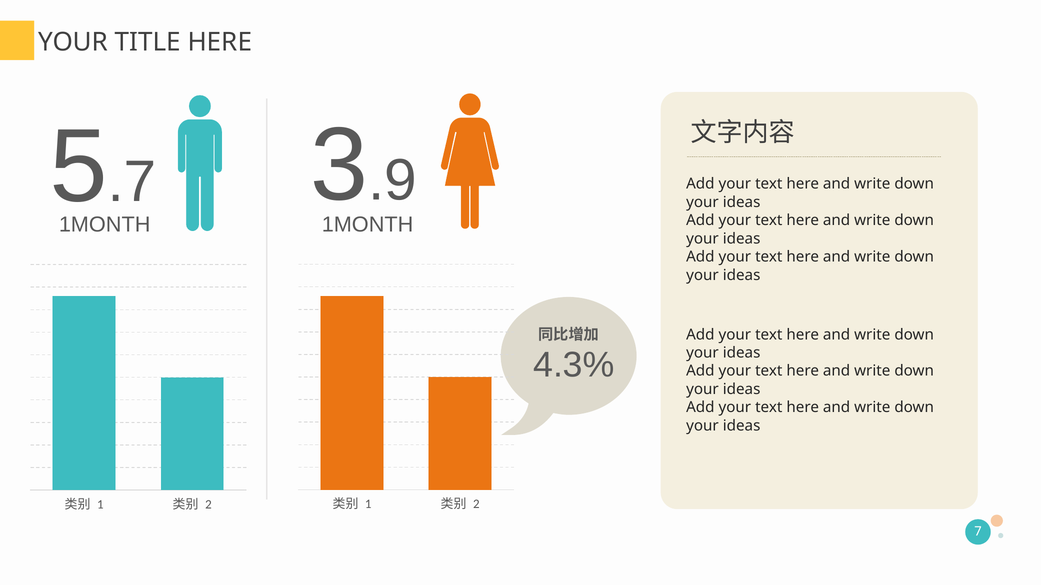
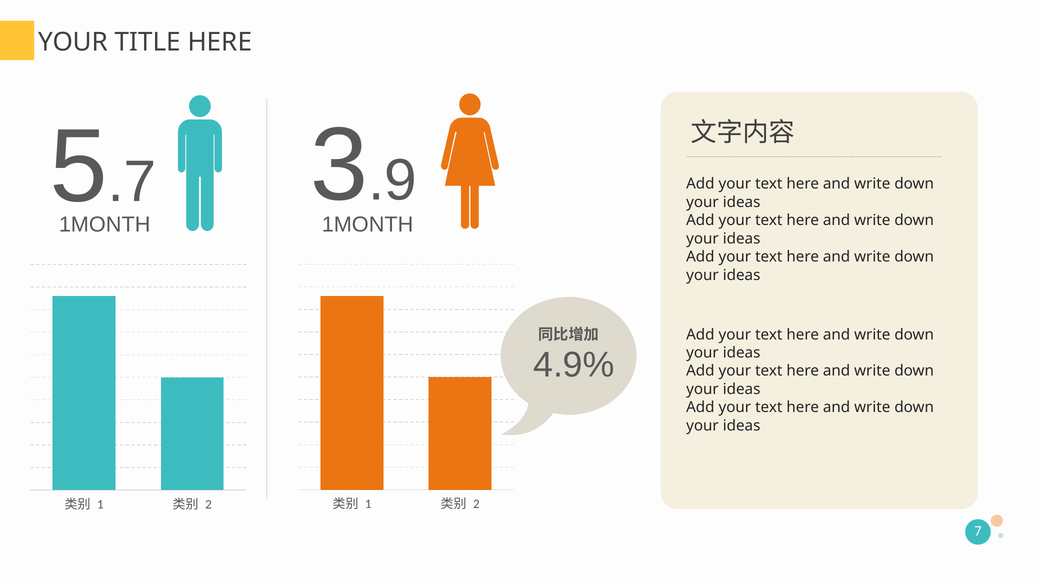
4.3%: 4.3% -> 4.9%
